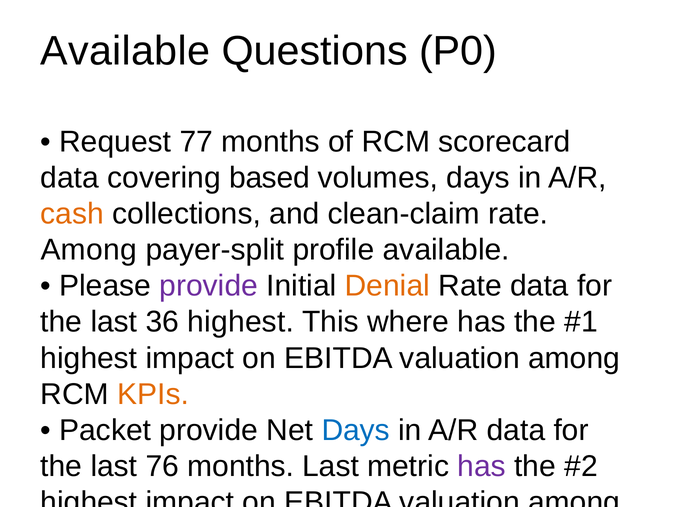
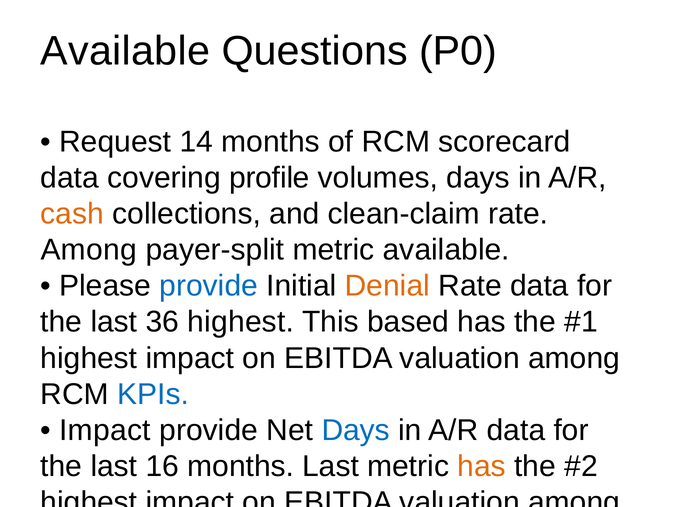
77: 77 -> 14
based: based -> profile
payer-split profile: profile -> metric
provide at (209, 286) colour: purple -> blue
where: where -> based
KPIs at (153, 394) colour: orange -> blue
Packet at (105, 430): Packet -> Impact
76: 76 -> 16
has at (482, 466) colour: purple -> orange
